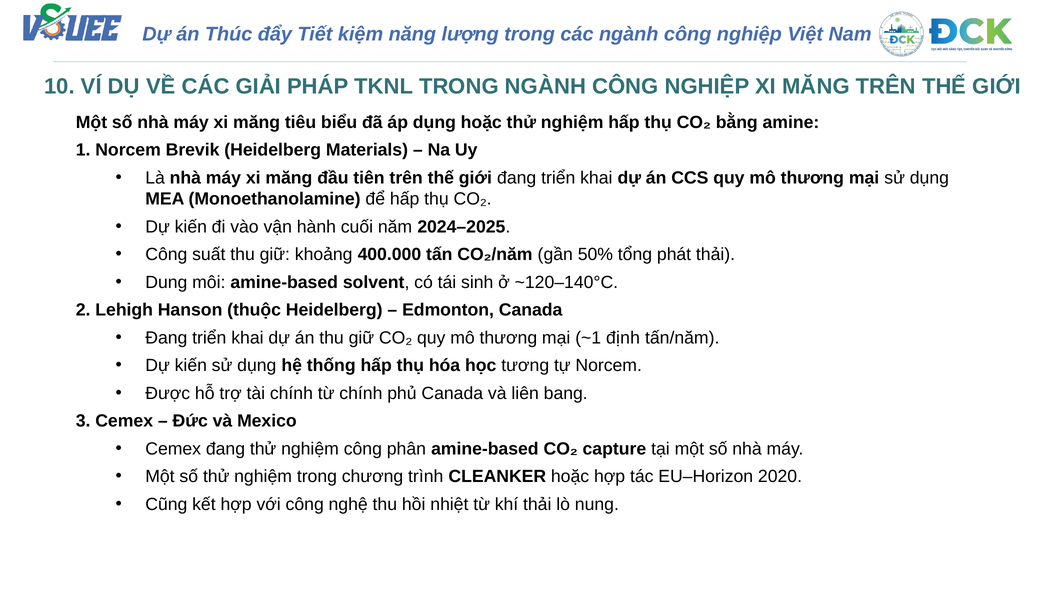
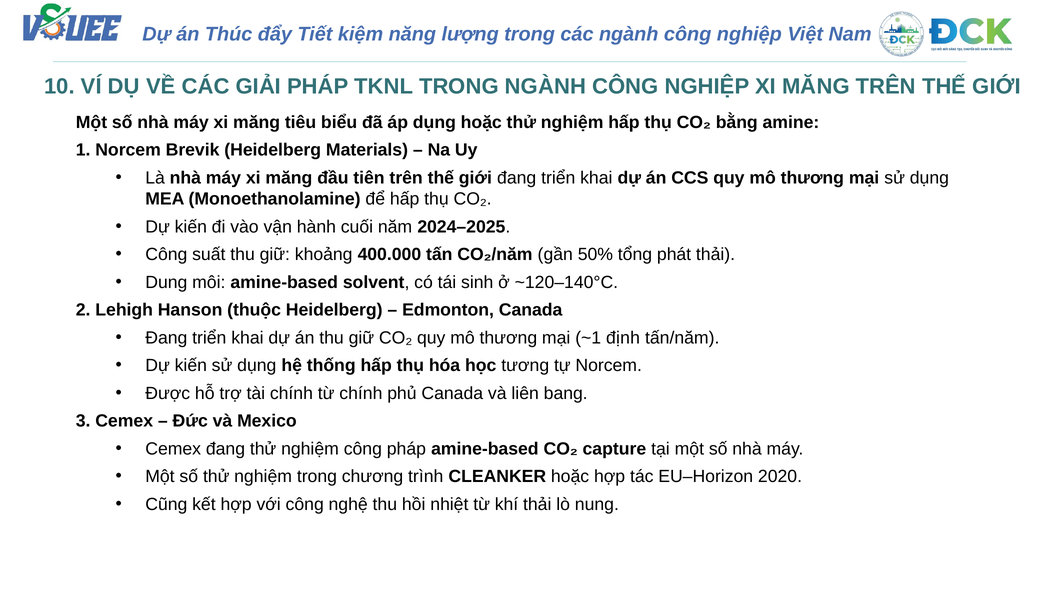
công phân: phân -> pháp
